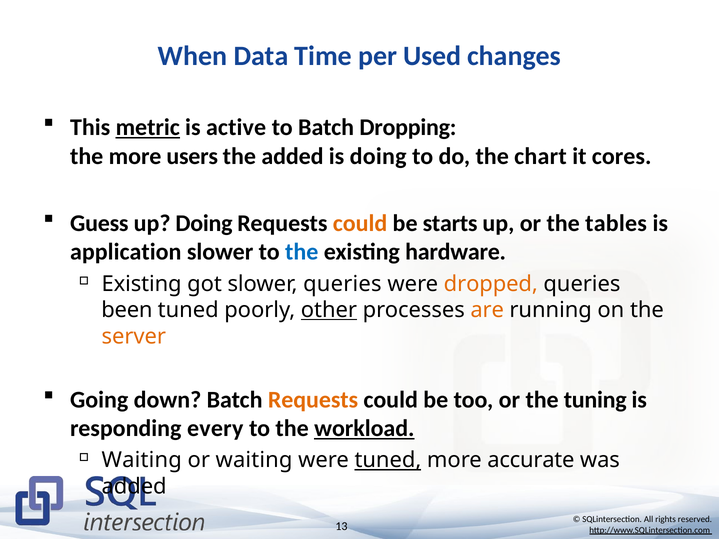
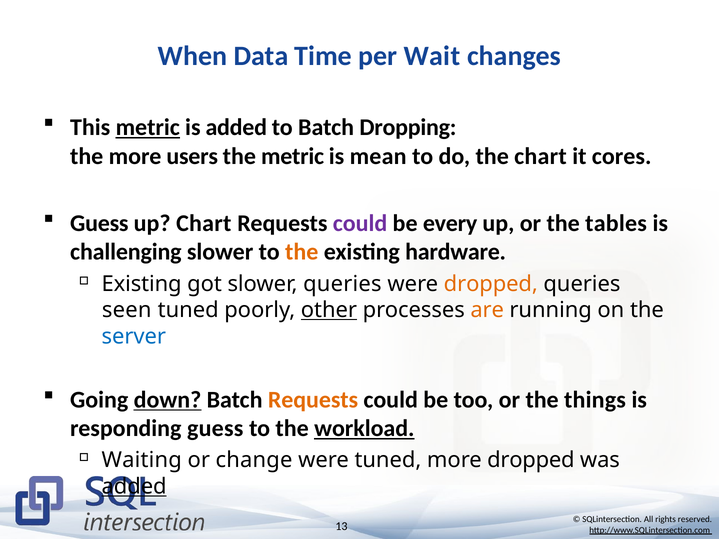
Used: Used -> Wait
is active: active -> added
the added: added -> metric
is doing: doing -> mean
up Doing: Doing -> Chart
could at (360, 223) colour: orange -> purple
starts: starts -> every
application: application -> challenging
the at (302, 252) colour: blue -> orange
been: been -> seen
server colour: orange -> blue
down underline: none -> present
tuning: tuning -> things
responding every: every -> guess
or waiting: waiting -> change
tuned at (388, 460) underline: present -> none
more accurate: accurate -> dropped
added at (134, 487) underline: none -> present
